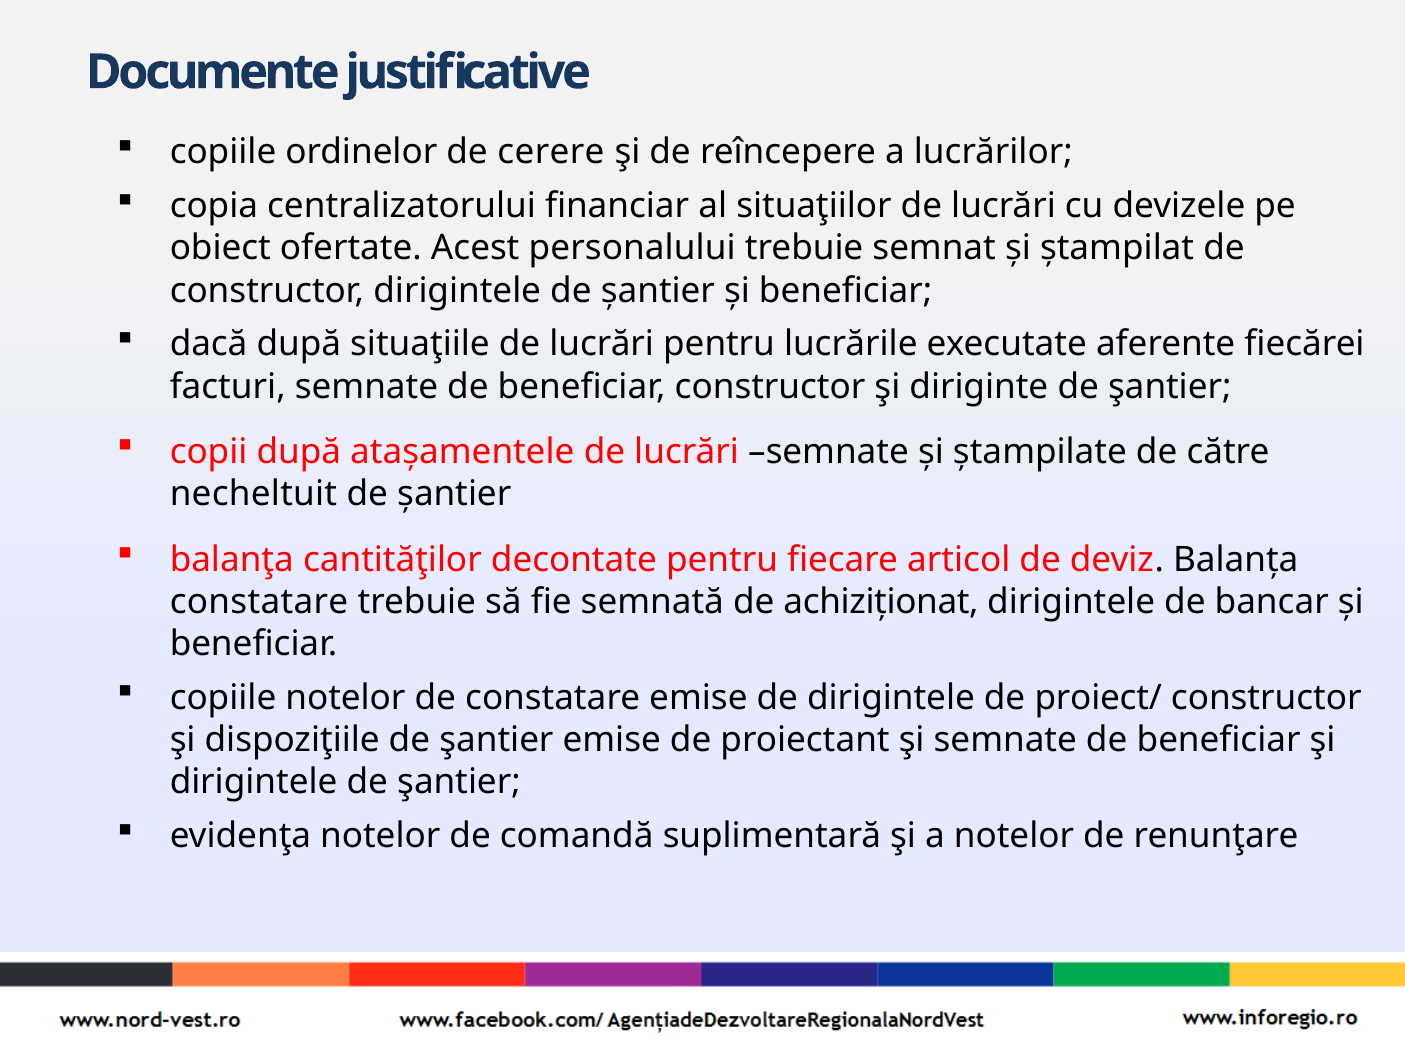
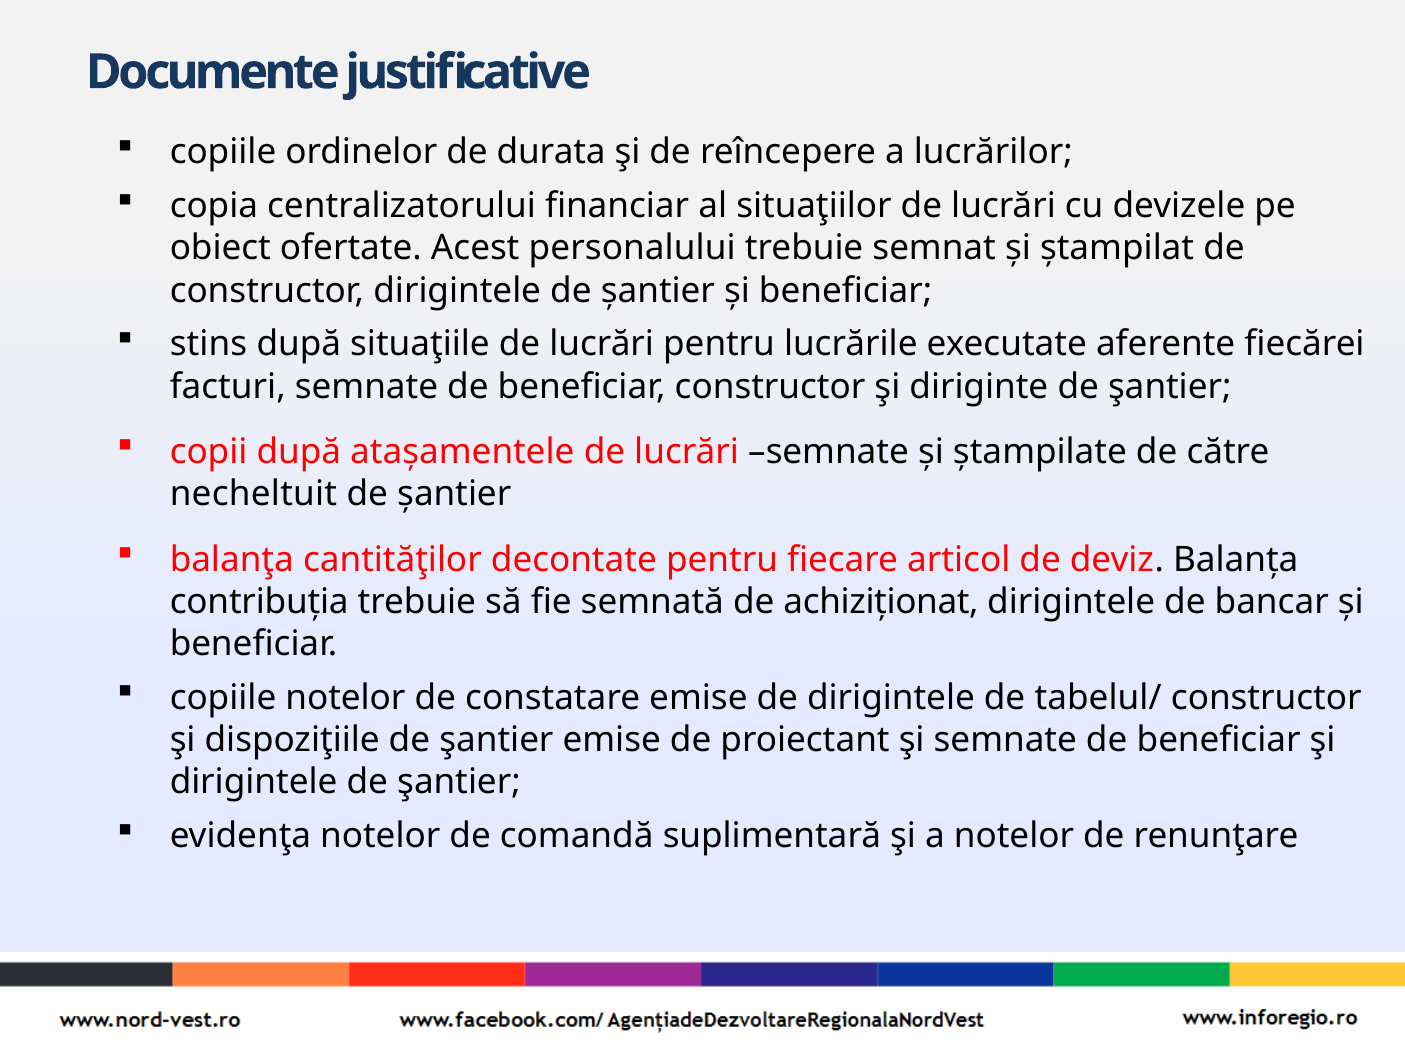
cerere: cerere -> durata
dacă: dacă -> stins
constatare at (259, 602): constatare -> contribuția
proiect/: proiect/ -> tabelul/
